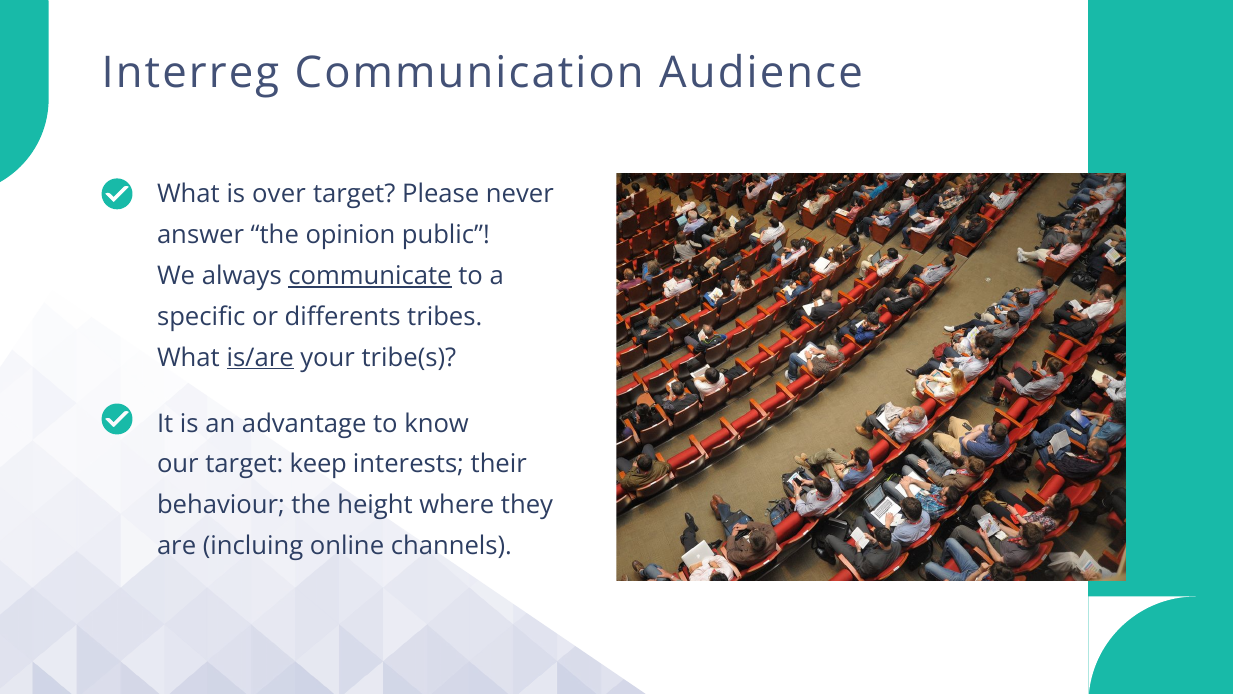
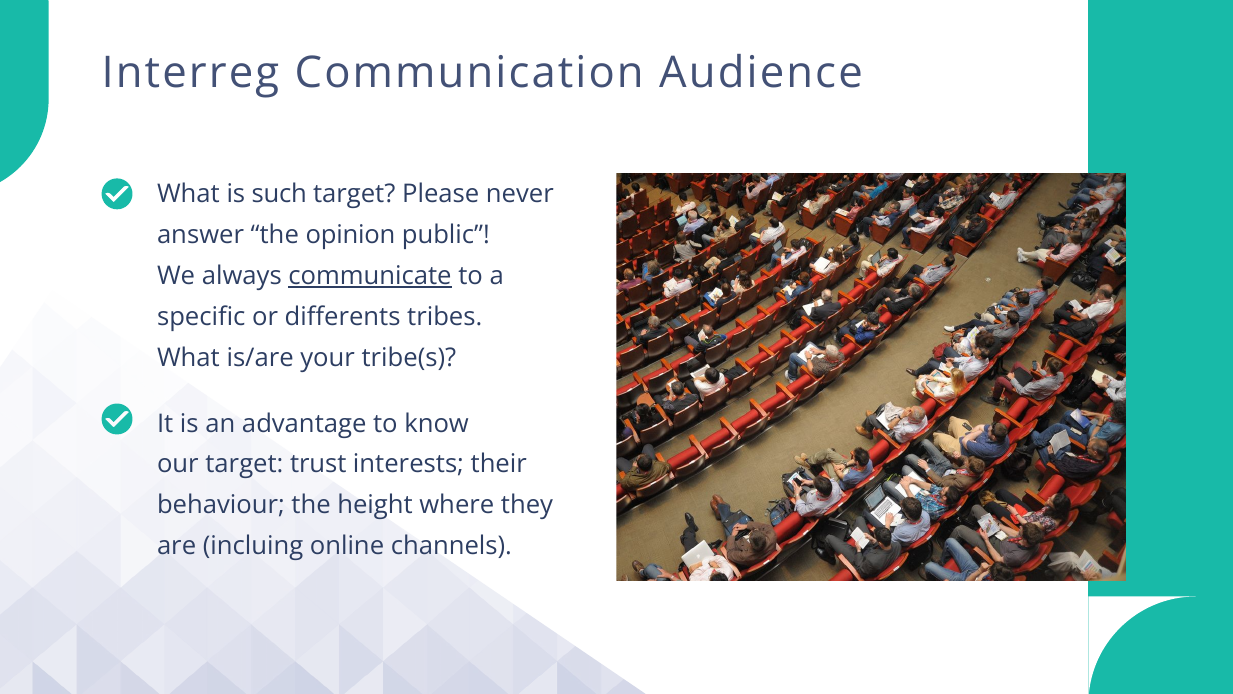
over: over -> such
is/are underline: present -> none
keep: keep -> trust
